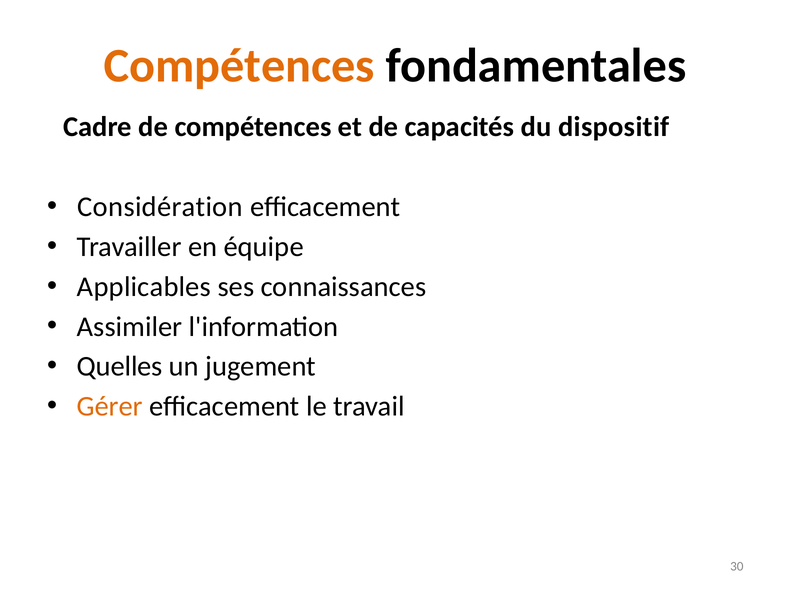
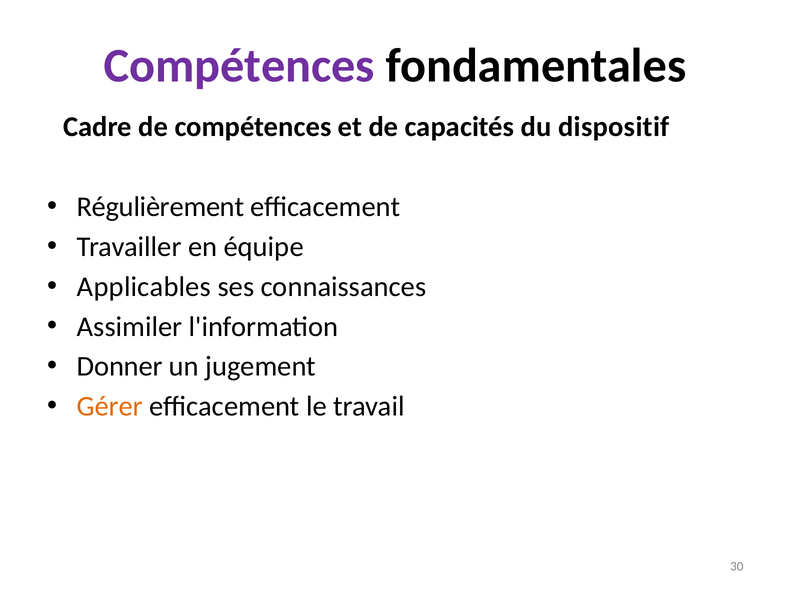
Compétences at (239, 66) colour: orange -> purple
Considération: Considération -> Régulièrement
Quelles: Quelles -> Donner
